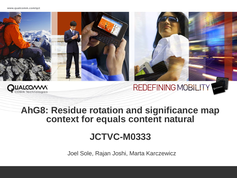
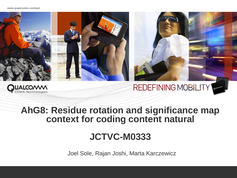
equals: equals -> coding
